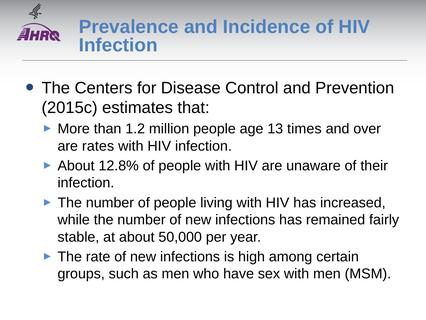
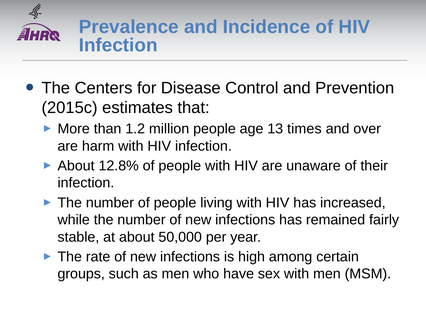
rates: rates -> harm
